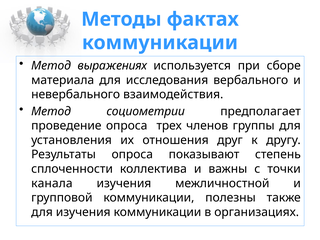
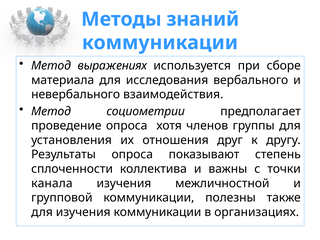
фактах: фактах -> знаний
трех: трех -> хотя
